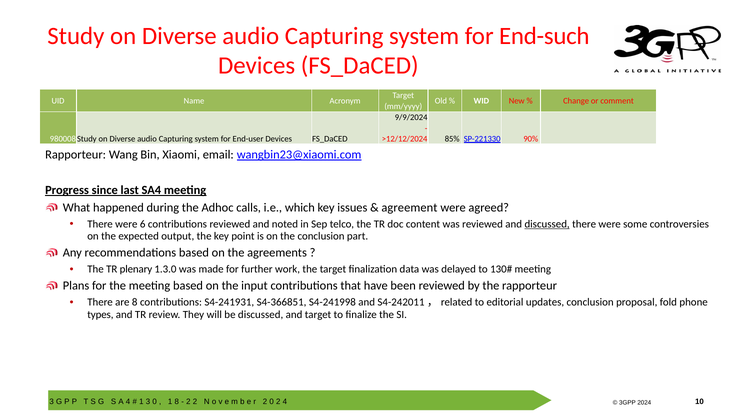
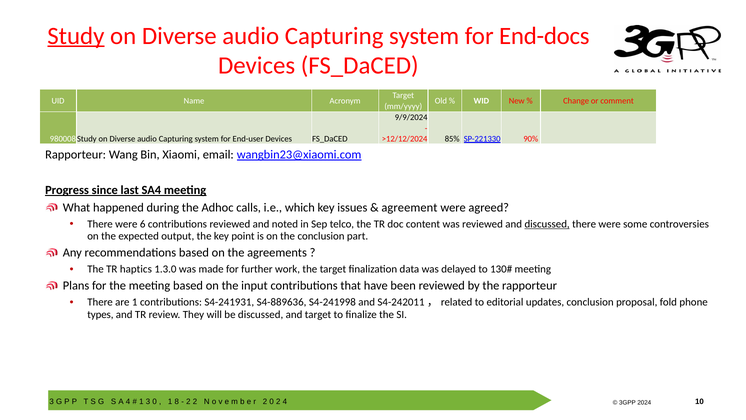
Study underline: none -> present
End-such: End-such -> End-docs
plenary: plenary -> haptics
are 8: 8 -> 1
S4-366851: S4-366851 -> S4-889636
